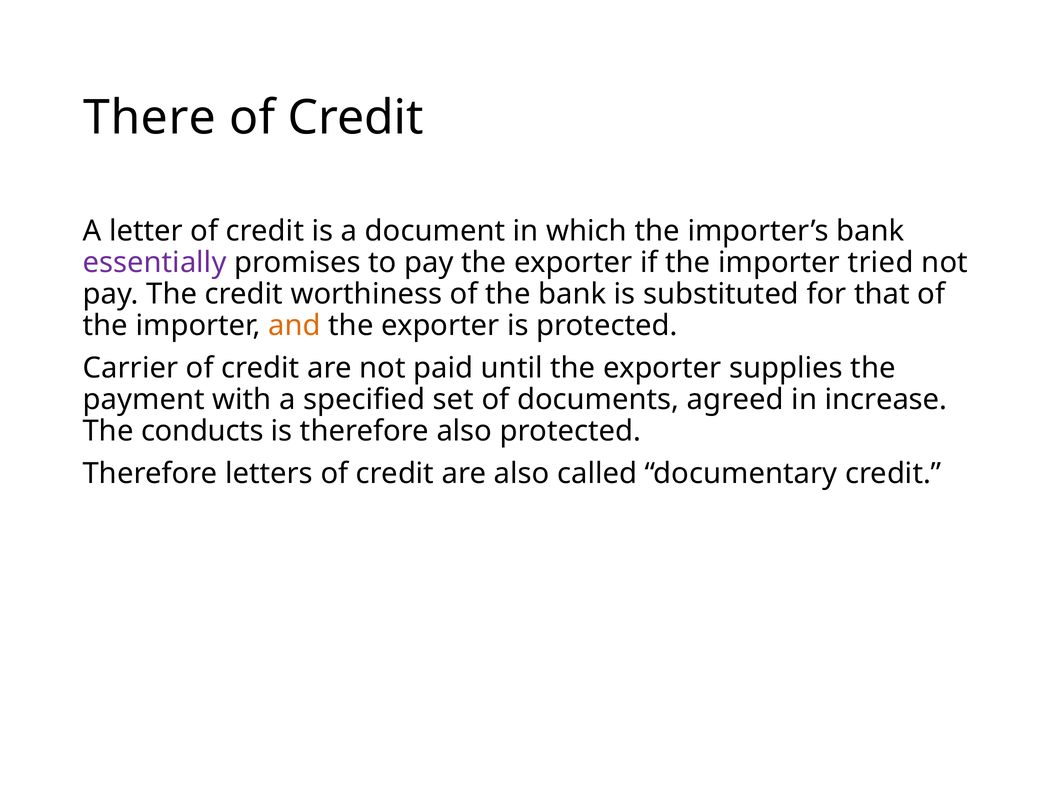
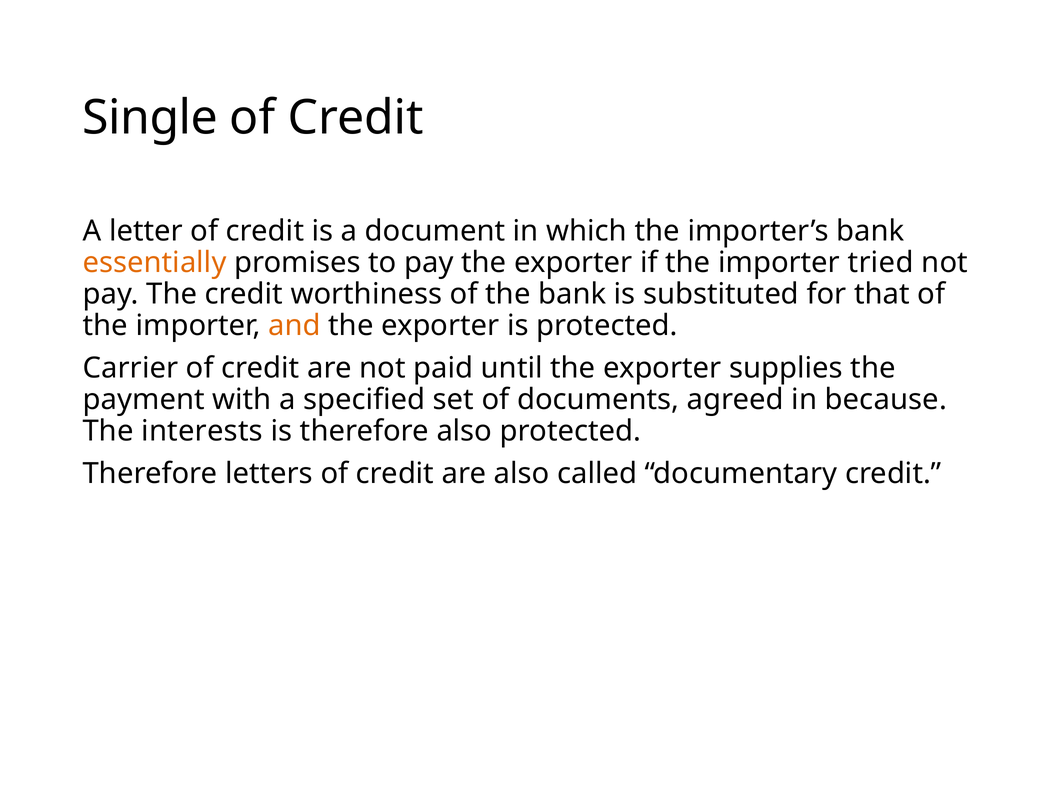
There: There -> Single
essentially colour: purple -> orange
increase: increase -> because
conducts: conducts -> interests
